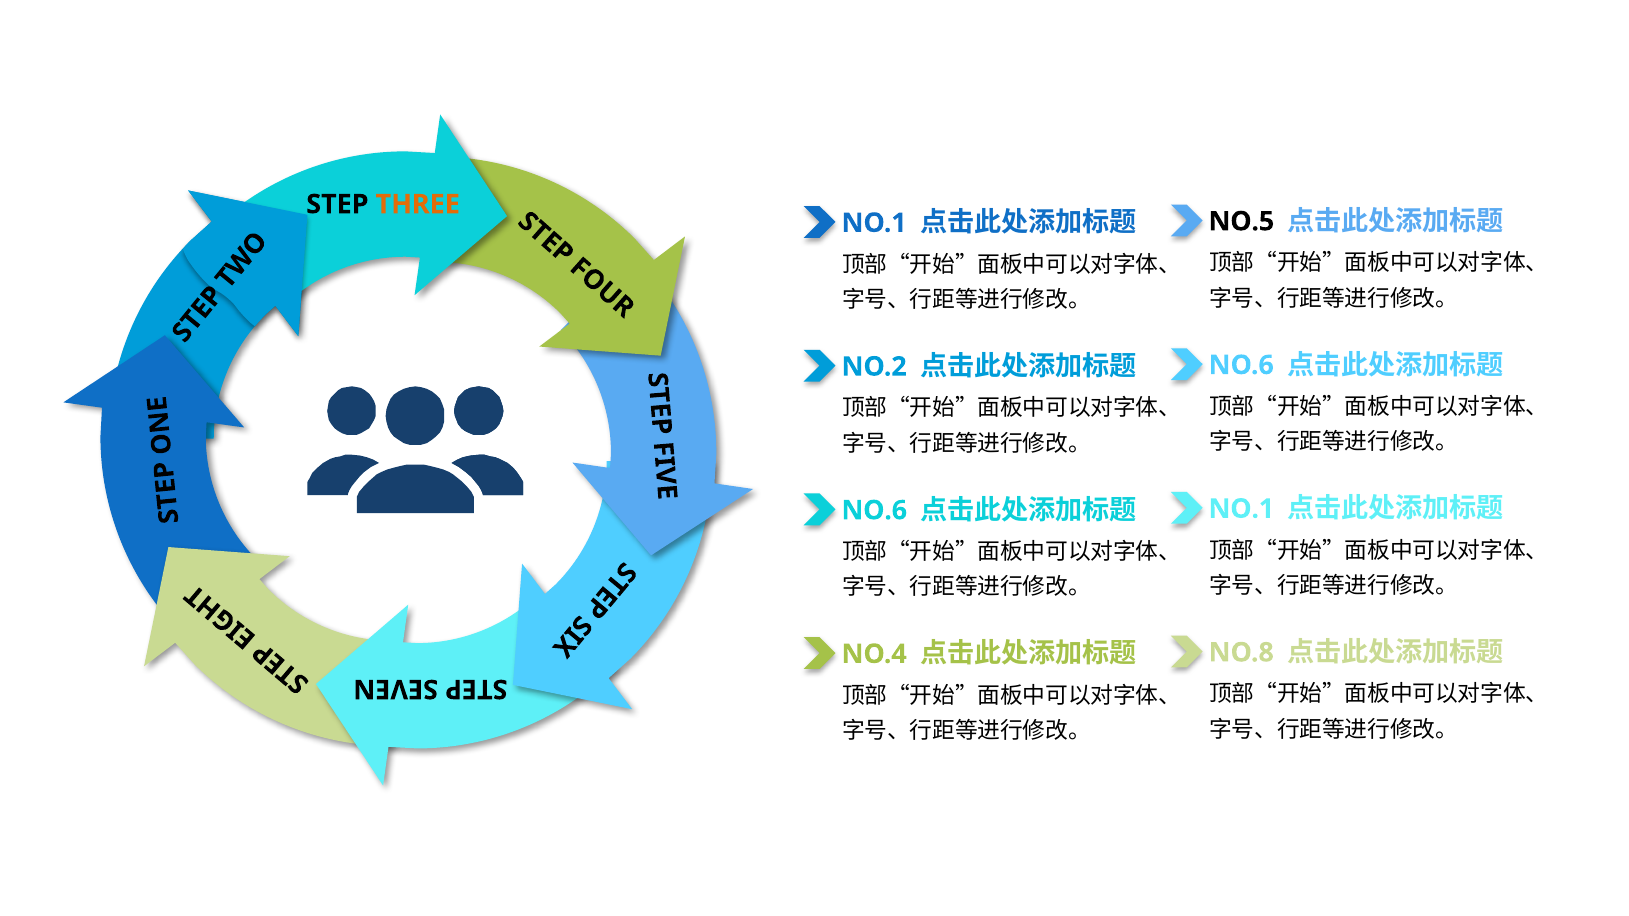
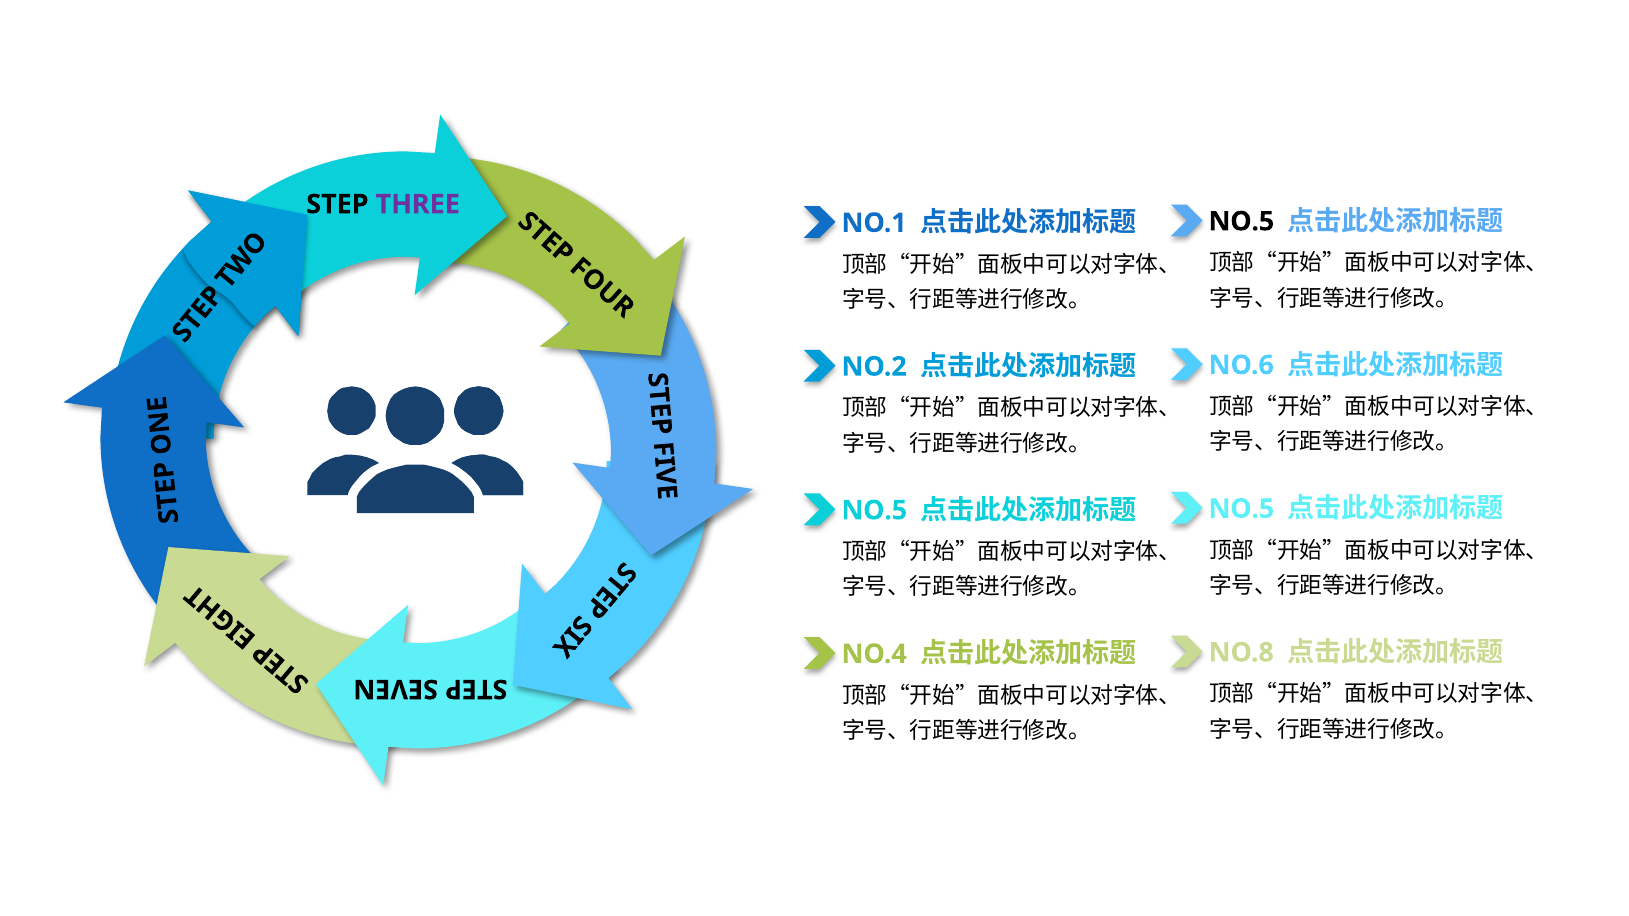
THREE colour: orange -> purple
NO.1 at (1241, 509): NO.1 -> NO.5
NO.6 at (874, 510): NO.6 -> NO.5
